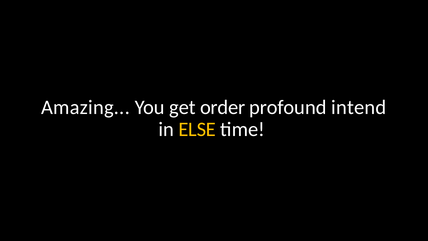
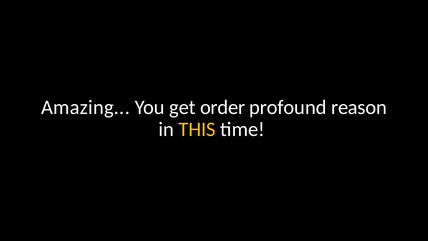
intend: intend -> reason
ELSE: ELSE -> THIS
